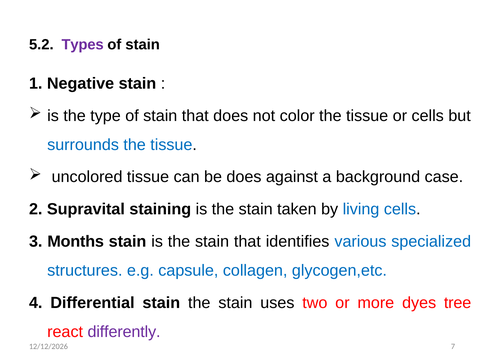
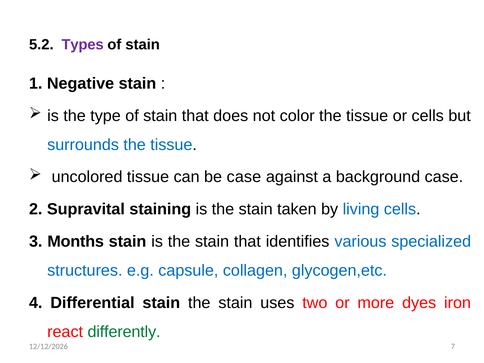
be does: does -> case
tree: tree -> iron
differently colour: purple -> green
